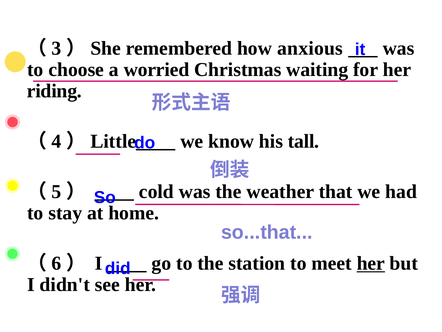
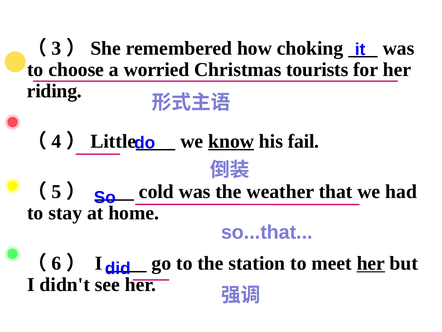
anxious: anxious -> choking
waiting: waiting -> tourists
know underline: none -> present
tall: tall -> fail
